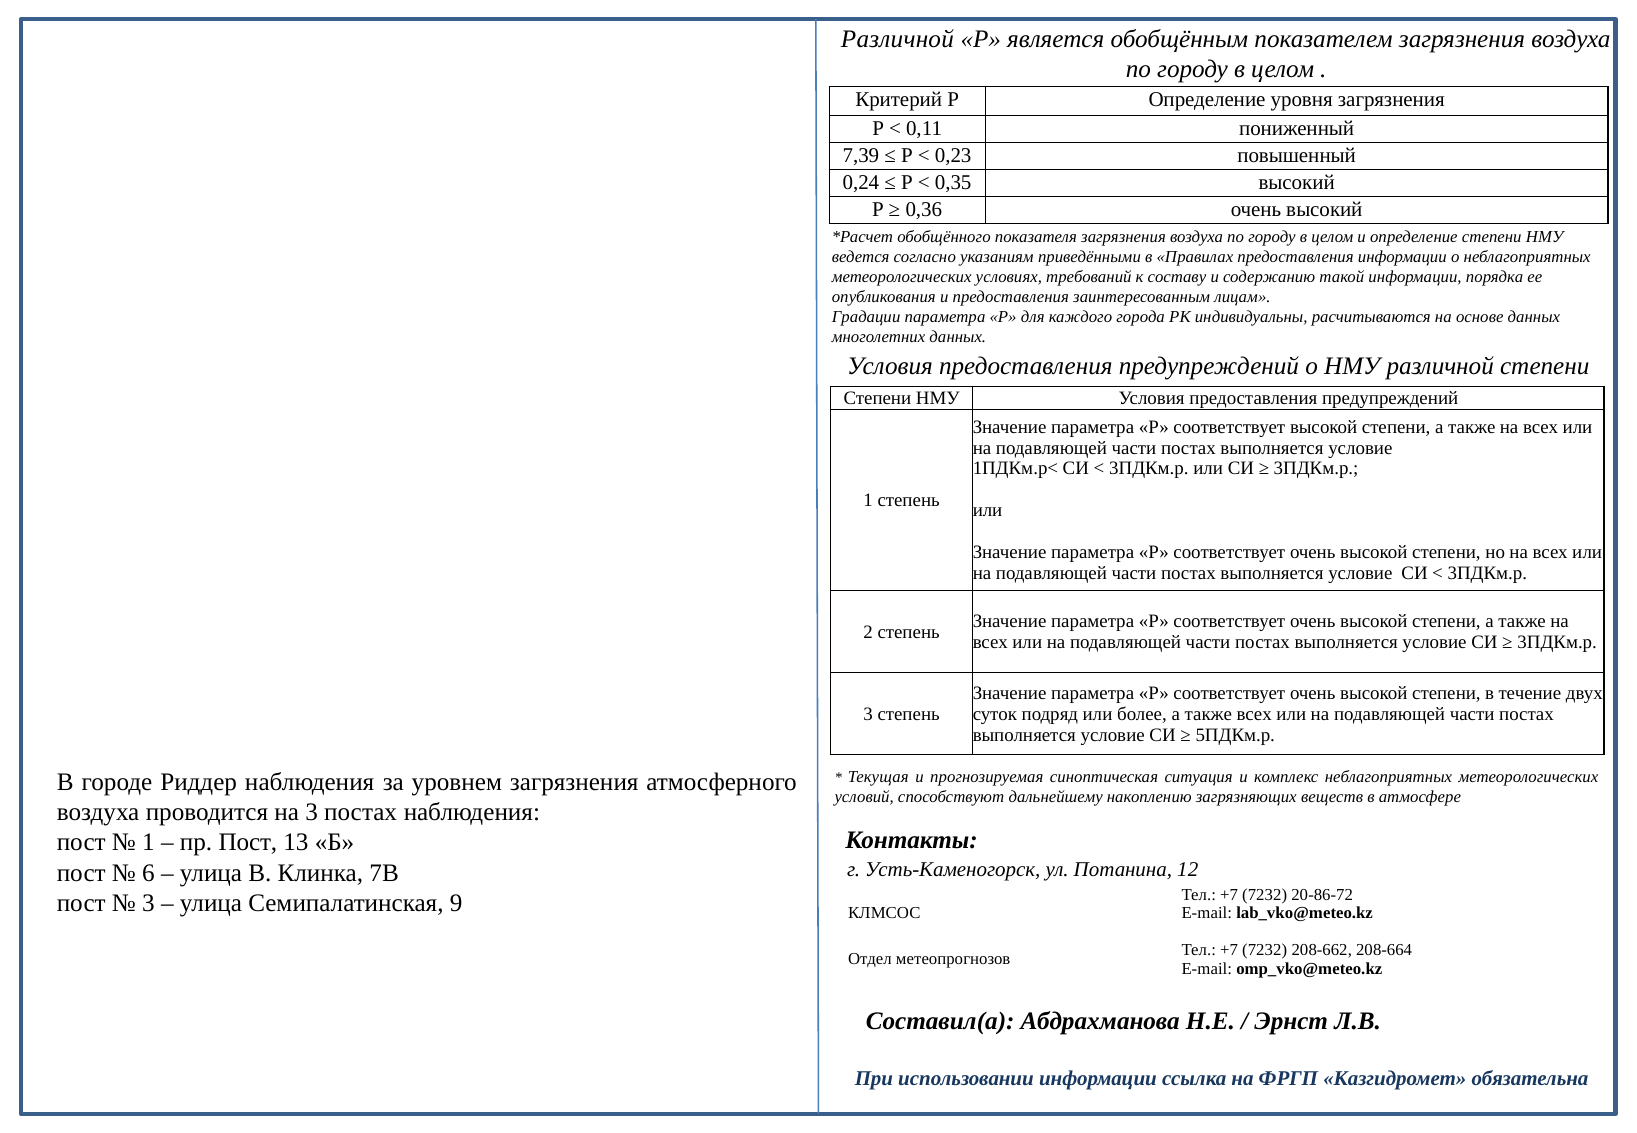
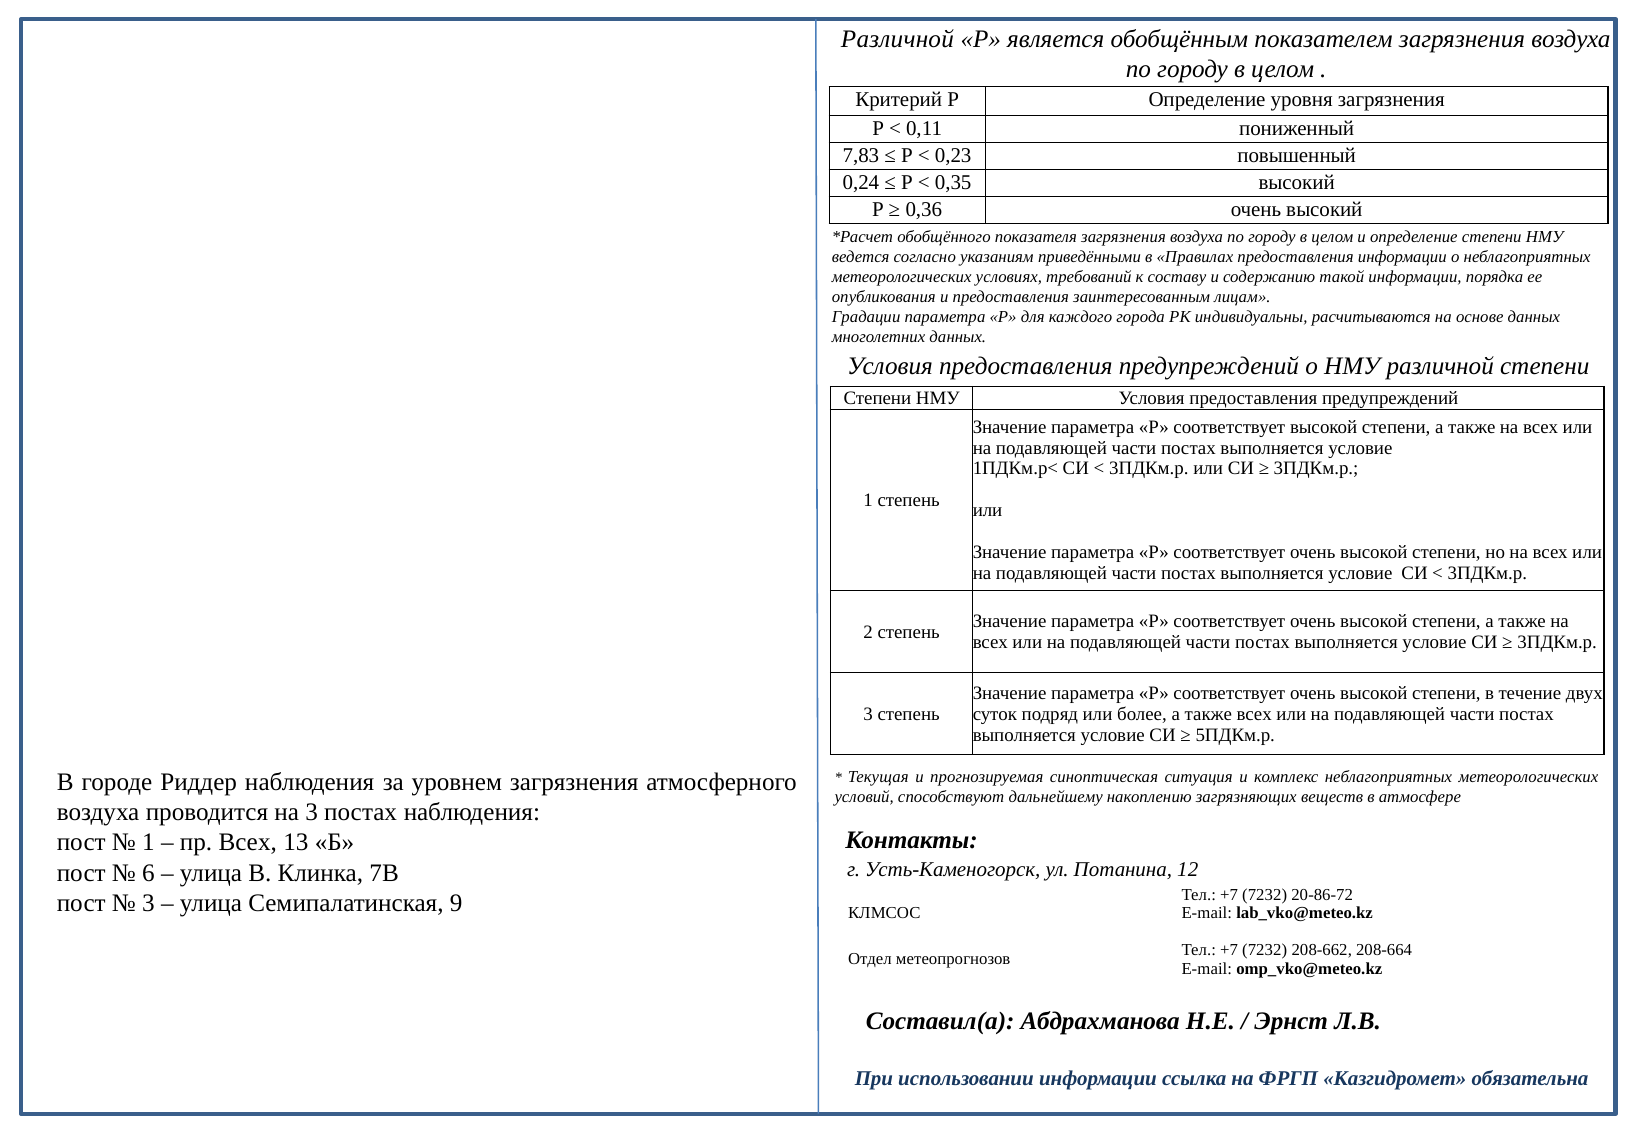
7,39: 7,39 -> 7,83
пр Пост: Пост -> Всех
